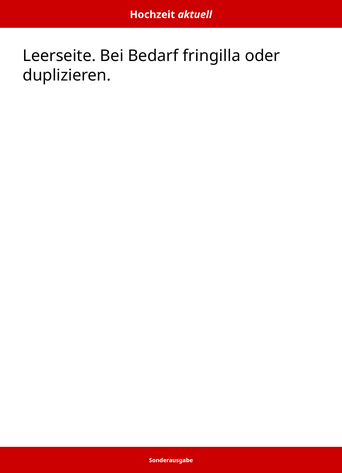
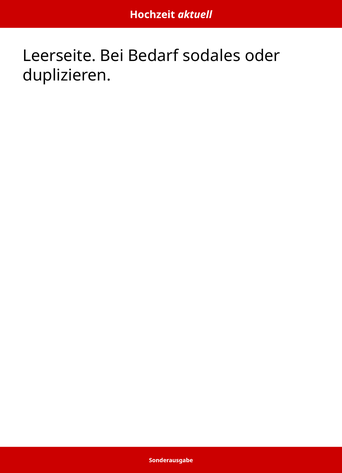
fringilla: fringilla -> sodales
